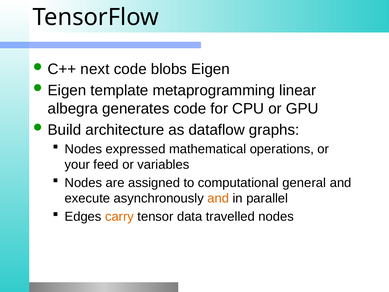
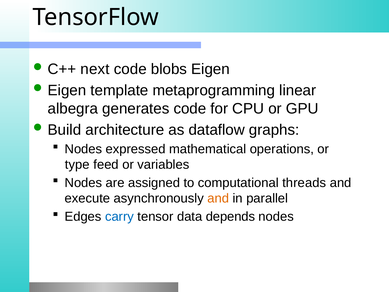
your: your -> type
general: general -> threads
carry colour: orange -> blue
travelled: travelled -> depends
